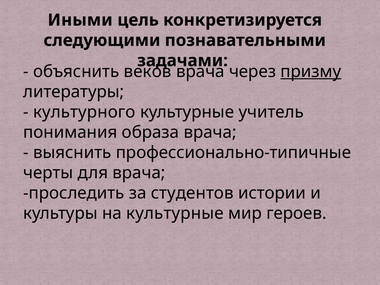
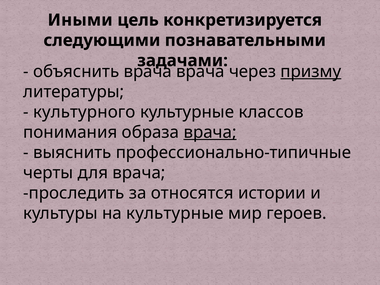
объяснить веков: веков -> врача
учитель: учитель -> классов
врача at (210, 132) underline: none -> present
студентов: студентов -> относятся
